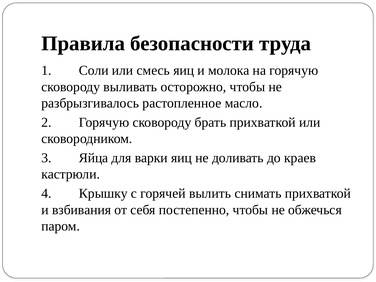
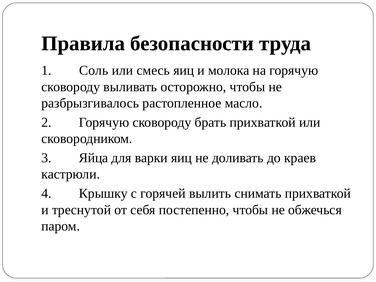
Соли: Соли -> Соль
взбивания: взбивания -> треснутой
